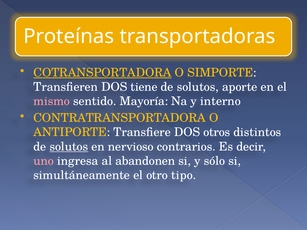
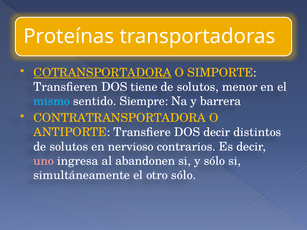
aporte: aporte -> menor
mismo colour: pink -> light blue
Mayoría: Mayoría -> Siempre
interno: interno -> barrera
DOS otros: otros -> decir
solutos at (69, 147) underline: present -> none
otro tipo: tipo -> sólo
